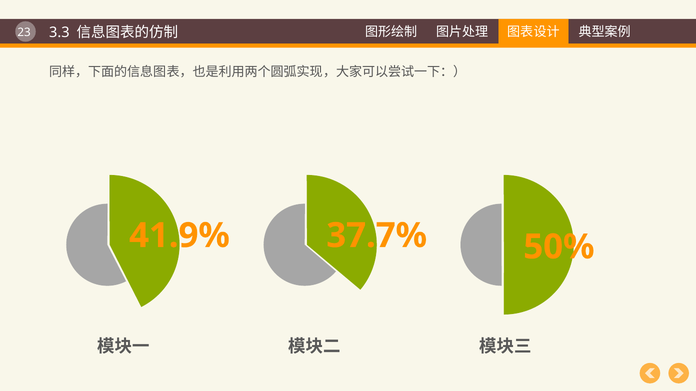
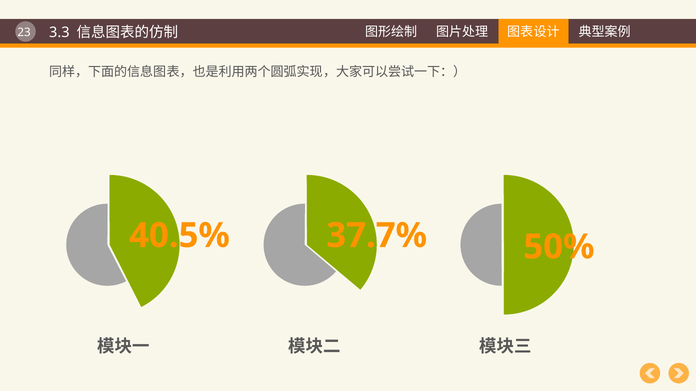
41.9%: 41.9% -> 40.5%
